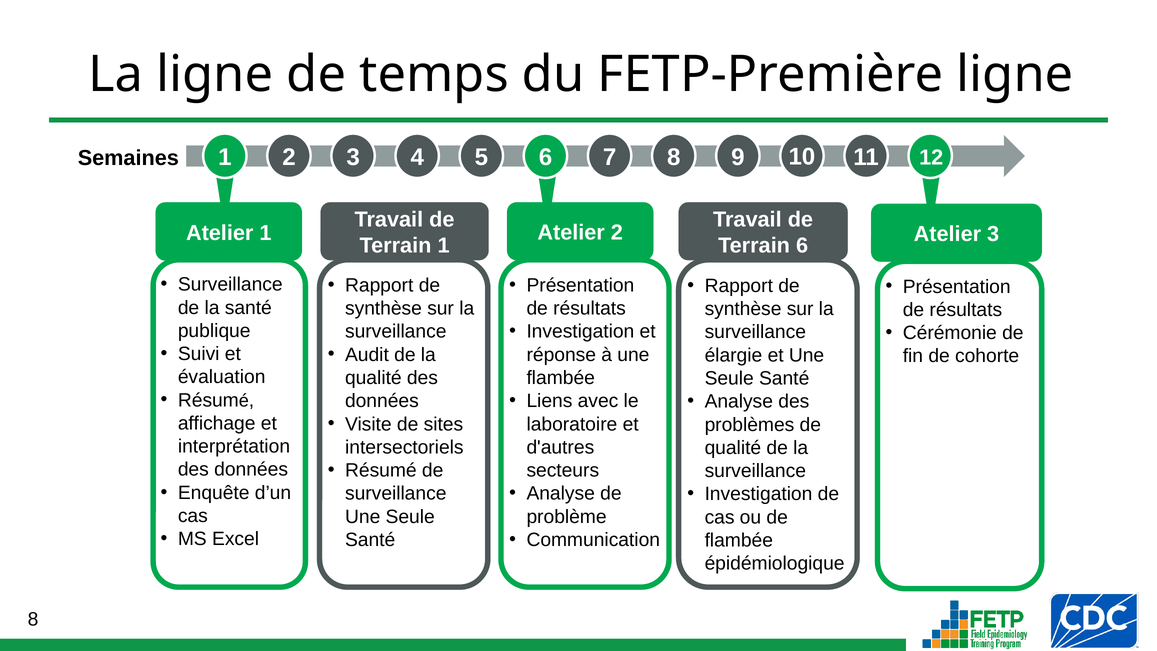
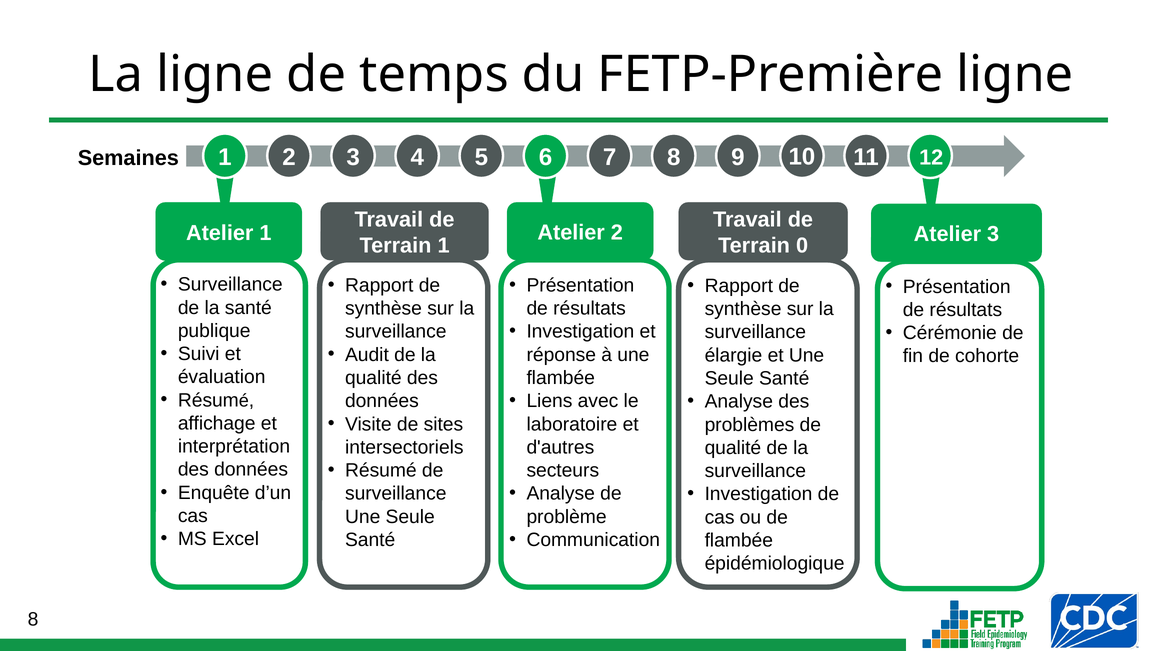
Terrain 6: 6 -> 0
